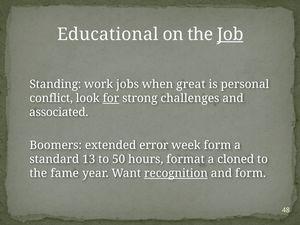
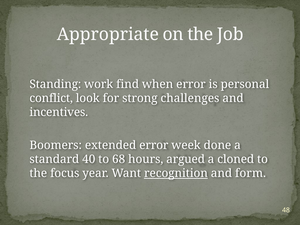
Educational: Educational -> Appropriate
Job underline: present -> none
jobs: jobs -> find
when great: great -> error
for underline: present -> none
associated: associated -> incentives
week form: form -> done
13: 13 -> 40
50: 50 -> 68
format: format -> argued
fame: fame -> focus
